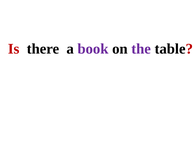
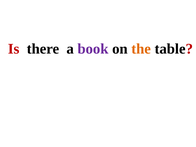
the colour: purple -> orange
